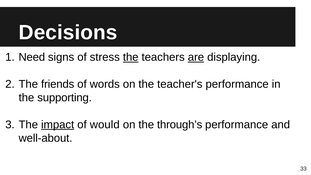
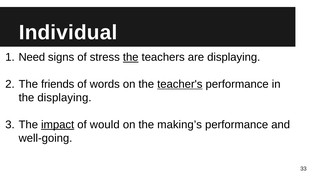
Decisions: Decisions -> Individual
are underline: present -> none
teacher's underline: none -> present
the supporting: supporting -> displaying
through’s: through’s -> making’s
well-about: well-about -> well-going
